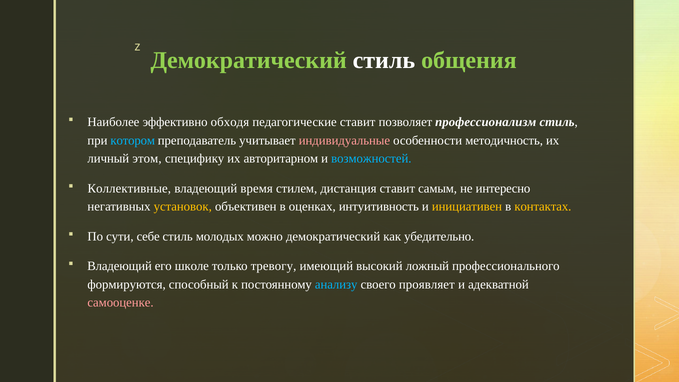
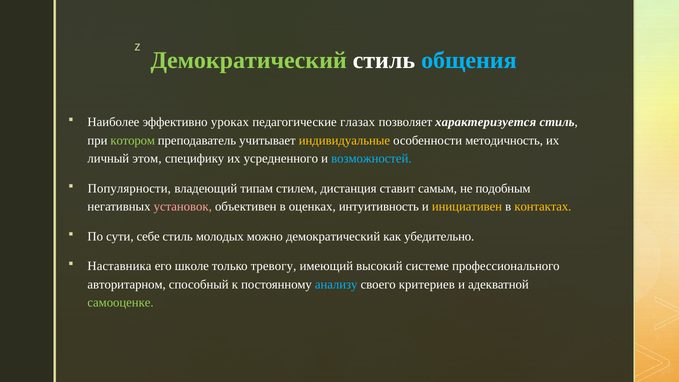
общения colour: light green -> light blue
обходя: обходя -> уроках
педагогические ставит: ставит -> глазах
профессионализм: профессионализм -> характеризуется
котором colour: light blue -> light green
индивидуальные colour: pink -> yellow
авторитарном: авторитарном -> усредненного
Коллективные: Коллективные -> Популярности
время: время -> типам
интересно: интересно -> подобным
установок colour: yellow -> pink
Владеющий at (120, 266): Владеющий -> Наставника
ложный: ложный -> системе
формируются: формируются -> авторитарном
проявляет: проявляет -> критериев
самооценке colour: pink -> light green
